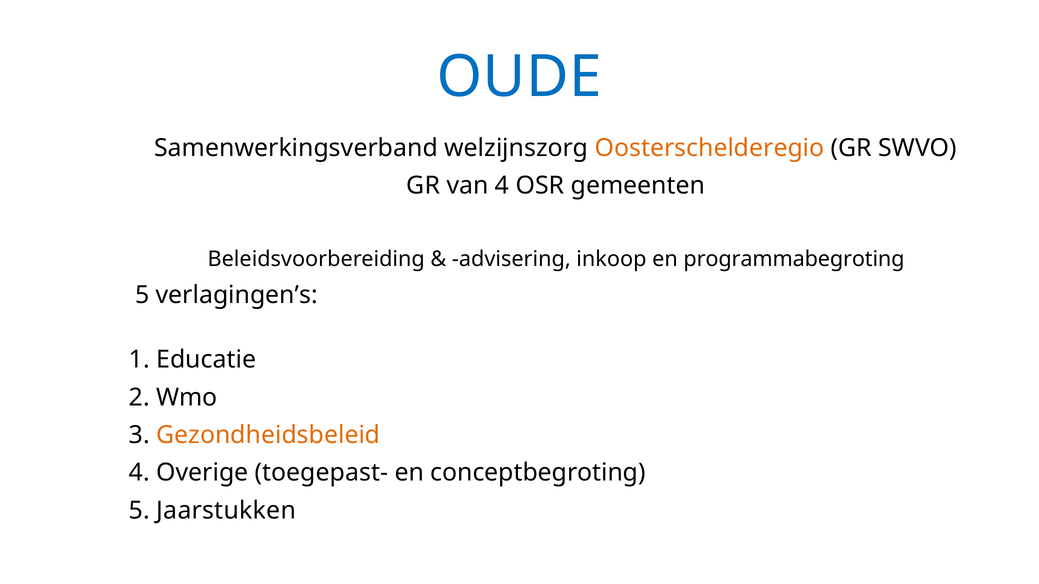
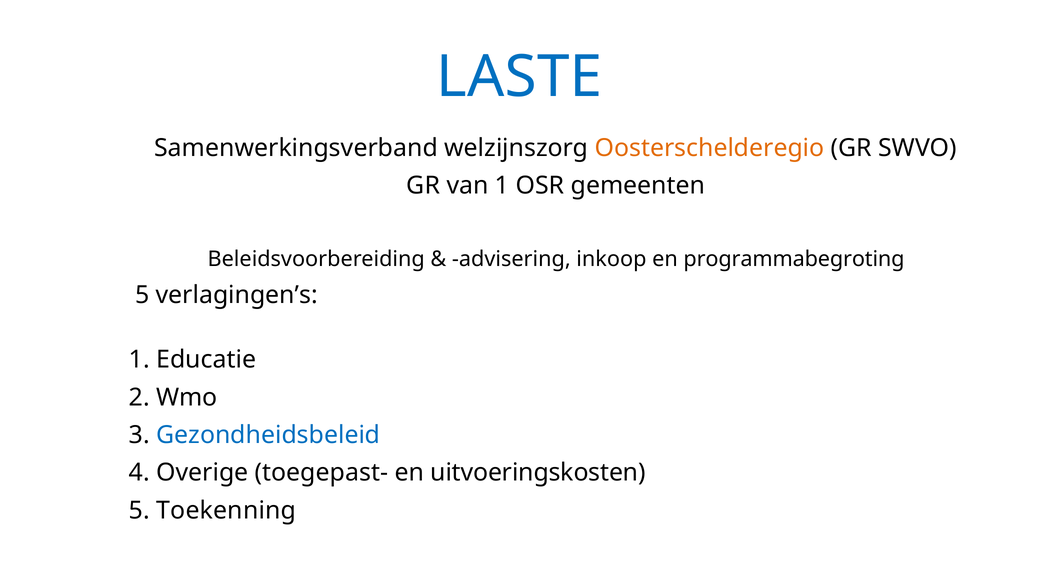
OUDE: OUDE -> LASTE
van 4: 4 -> 1
Gezondheidsbeleid colour: orange -> blue
conceptbegroting: conceptbegroting -> uitvoeringskosten
Jaarstukken: Jaarstukken -> Toekenning
